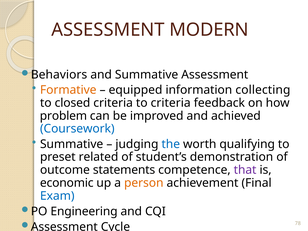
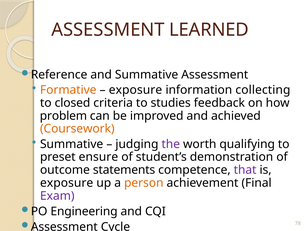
MODERN: MODERN -> LEARNED
Behaviors: Behaviors -> Reference
equipped at (136, 90): equipped -> exposure
to criteria: criteria -> studies
Coursework colour: blue -> orange
the colour: blue -> purple
related: related -> ensure
economic at (67, 183): economic -> exposure
Exam colour: blue -> purple
